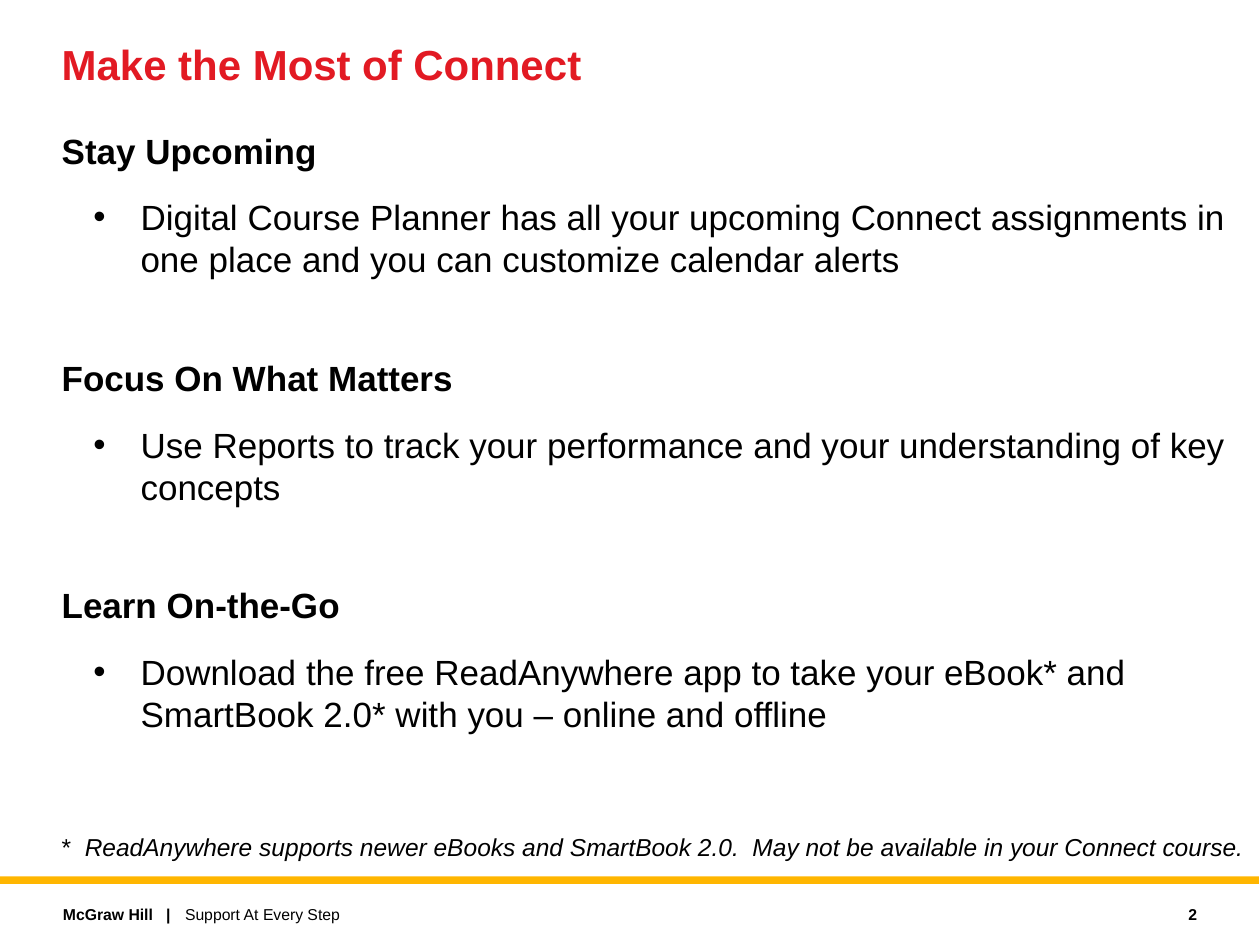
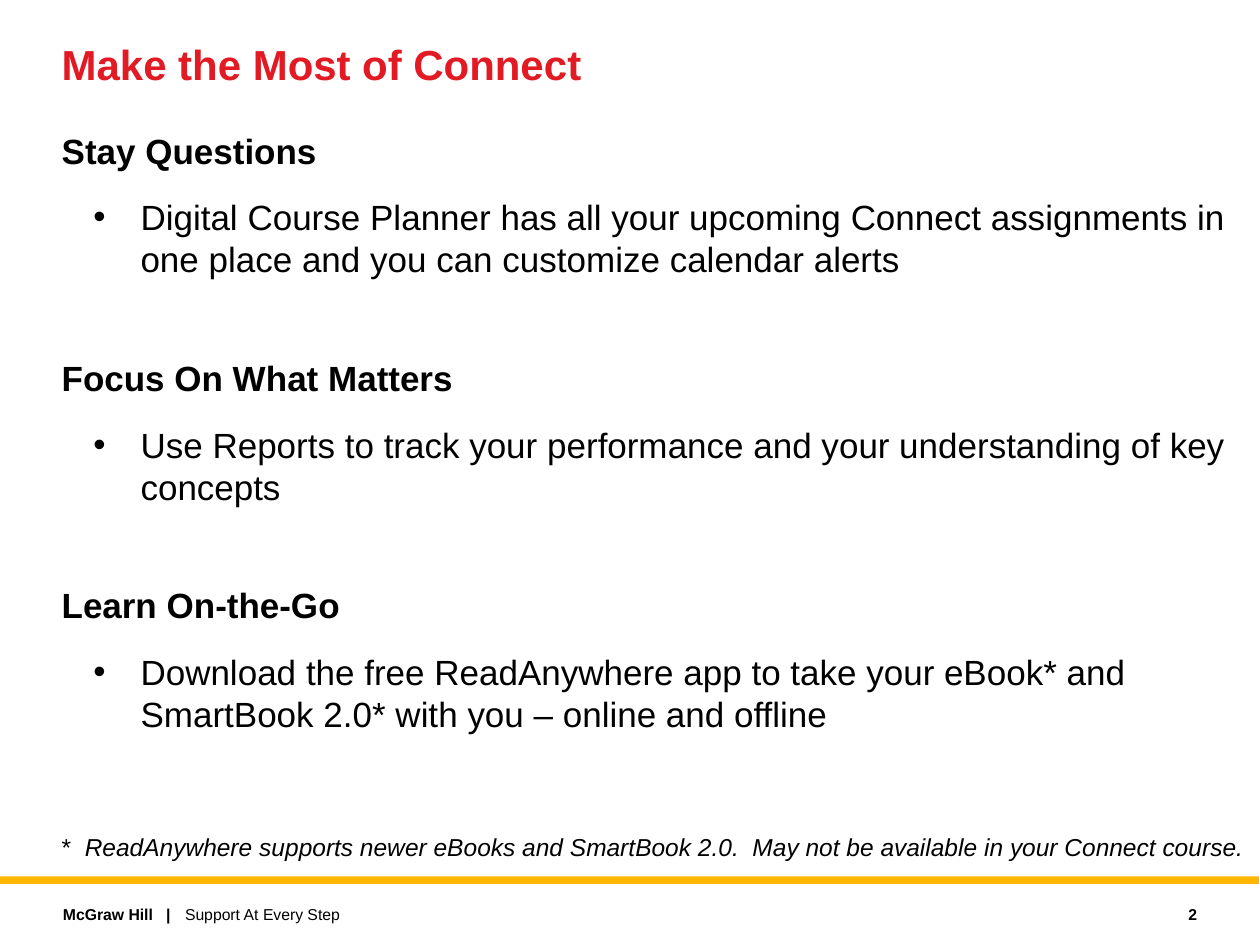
Stay Upcoming: Upcoming -> Questions
